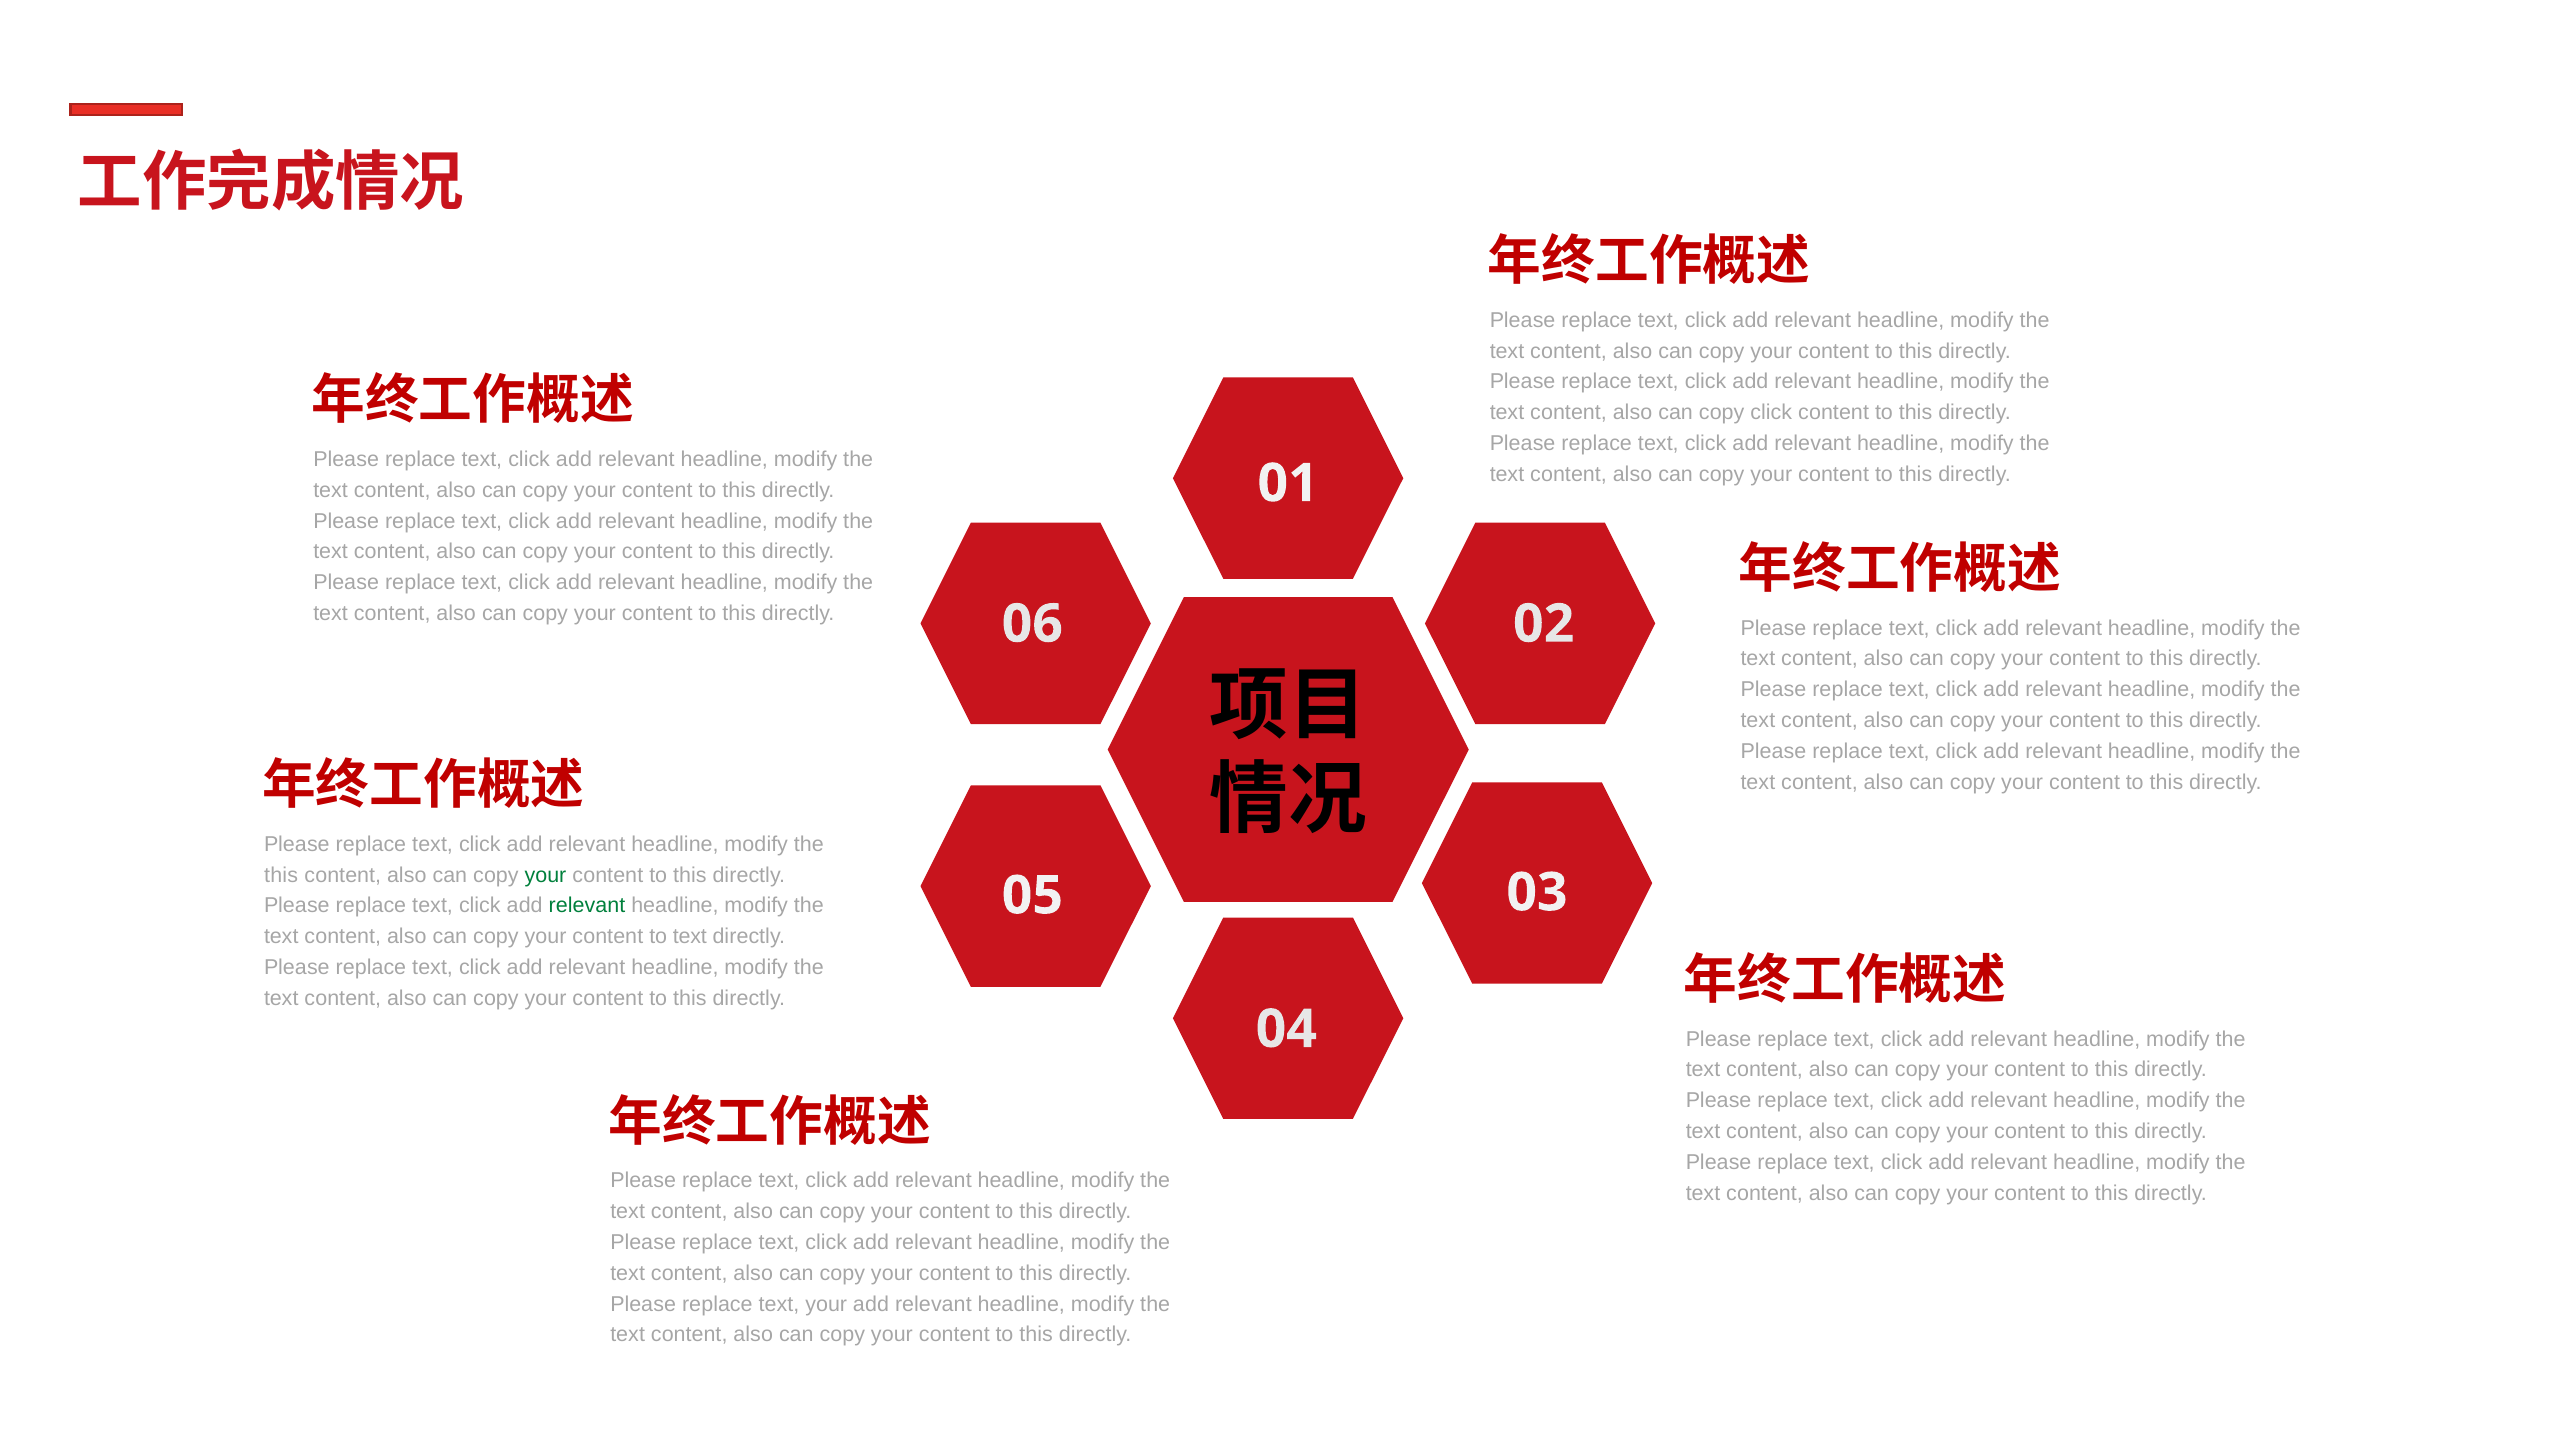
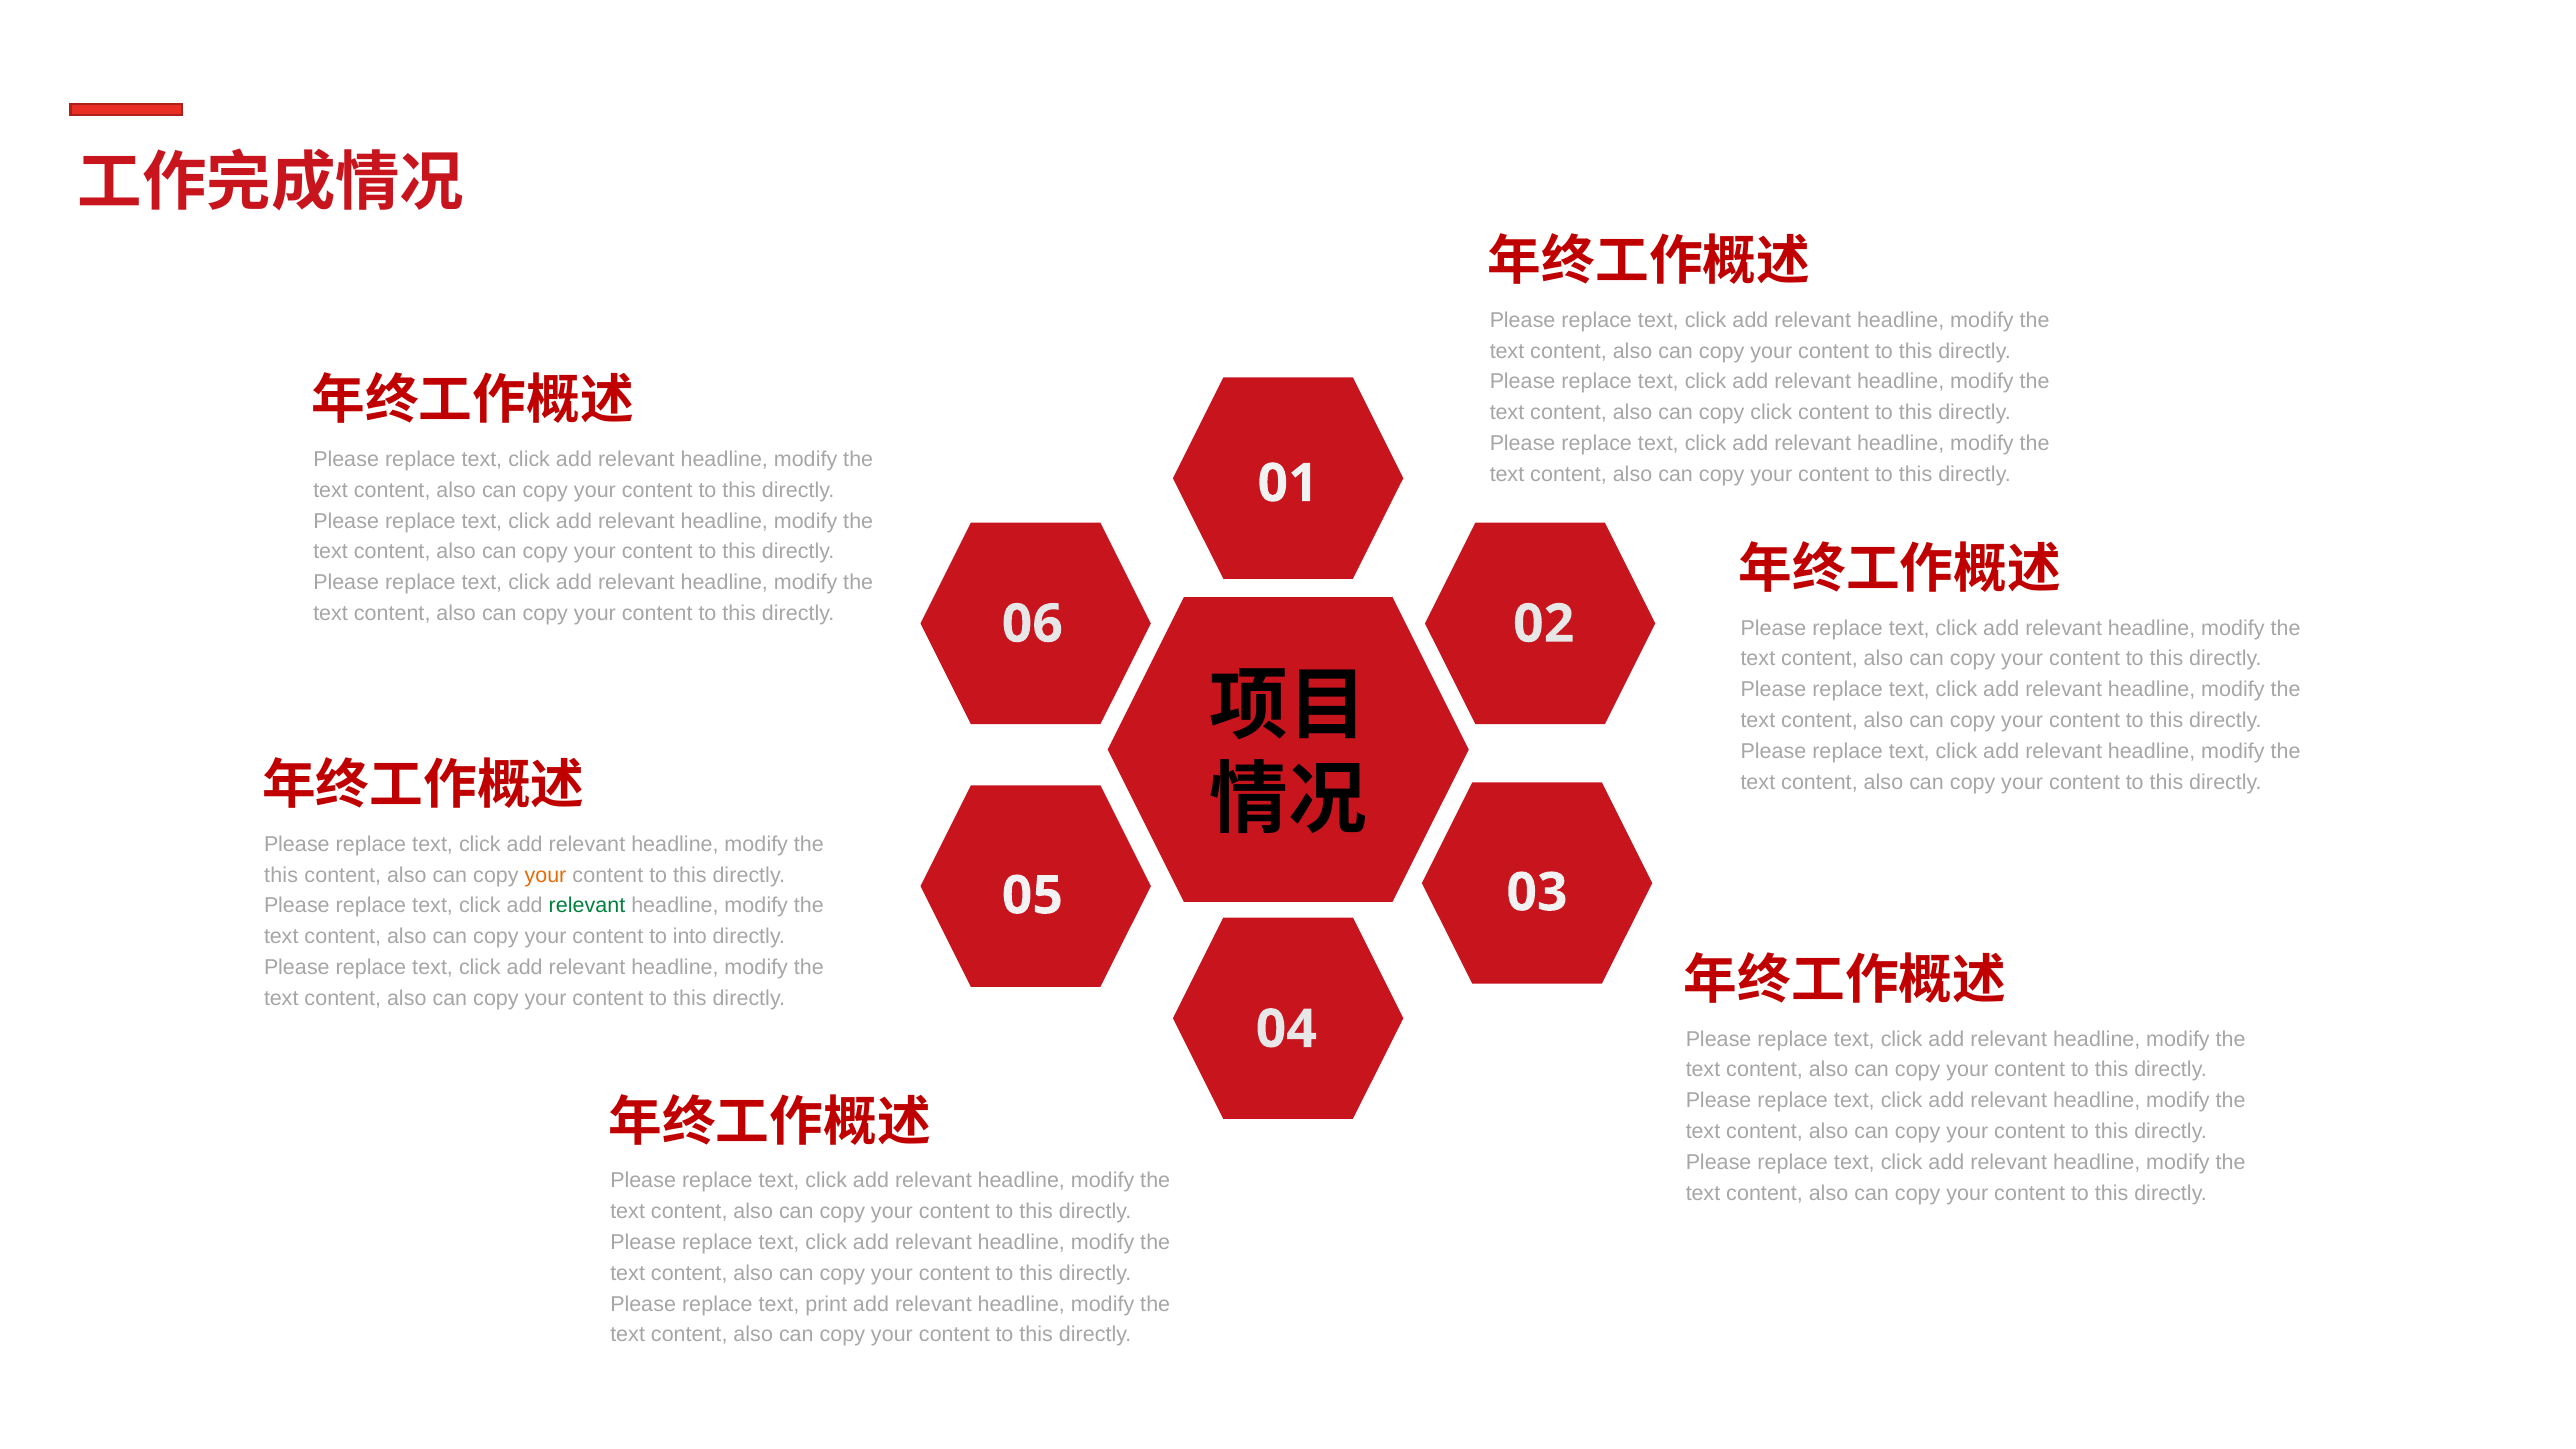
your at (545, 875) colour: green -> orange
to text: text -> into
text your: your -> print
